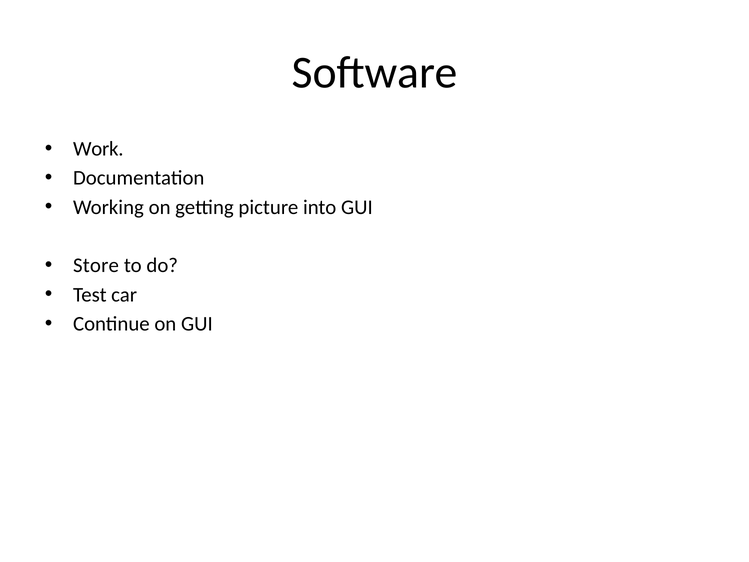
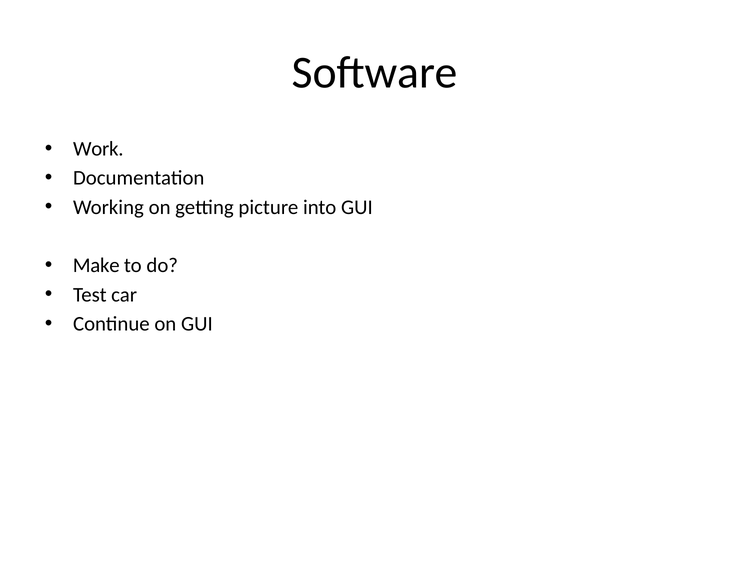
Store: Store -> Make
